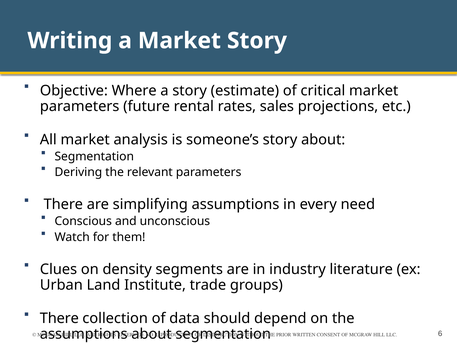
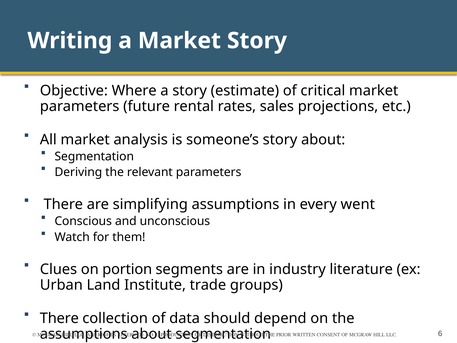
need: need -> went
density: density -> portion
